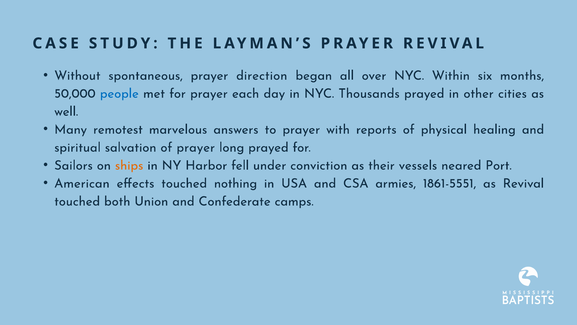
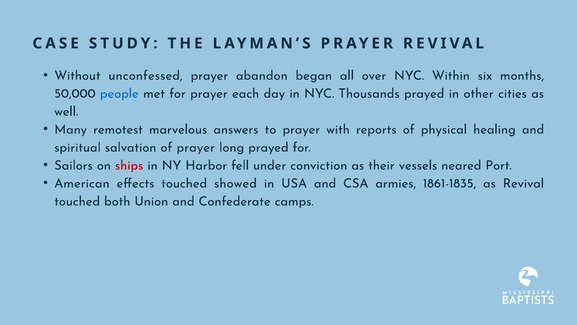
spontaneous: spontaneous -> unconfessed
direction: direction -> abandon
ships colour: orange -> red
nothing: nothing -> showed
1861-5551: 1861-5551 -> 1861-1835
